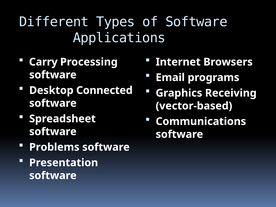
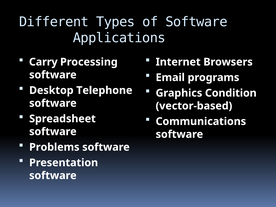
Connected: Connected -> Telephone
Receiving: Receiving -> Condition
